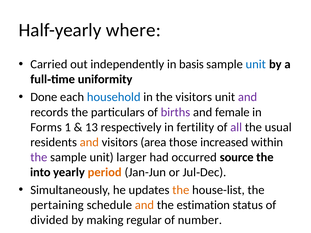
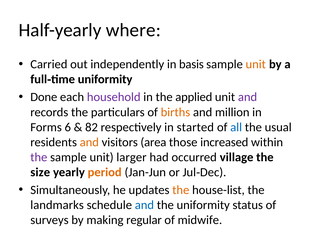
unit at (256, 64) colour: blue -> orange
household colour: blue -> purple
the visitors: visitors -> applied
births colour: purple -> orange
female: female -> million
1: 1 -> 6
13: 13 -> 82
fertility: fertility -> started
all colour: purple -> blue
source: source -> village
into: into -> size
pertaining: pertaining -> landmarks
and at (144, 205) colour: orange -> blue
the estimation: estimation -> uniformity
divided: divided -> surveys
number: number -> midwife
